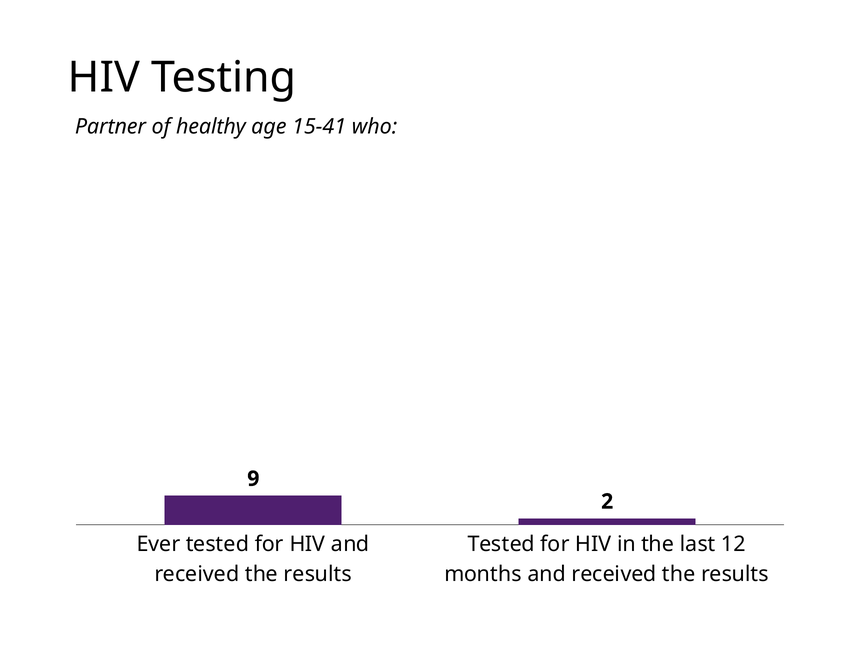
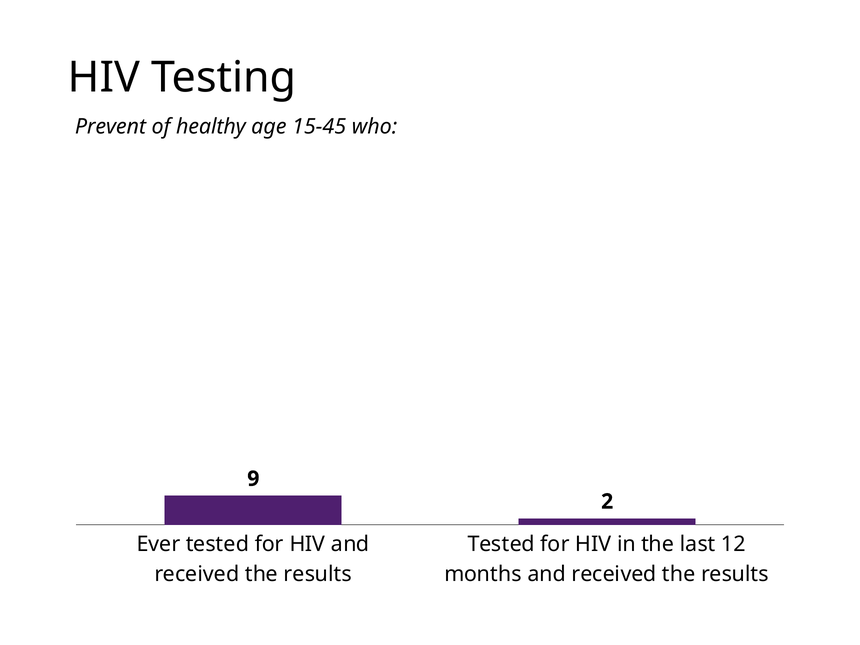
Partner: Partner -> Prevent
15-41: 15-41 -> 15-45
